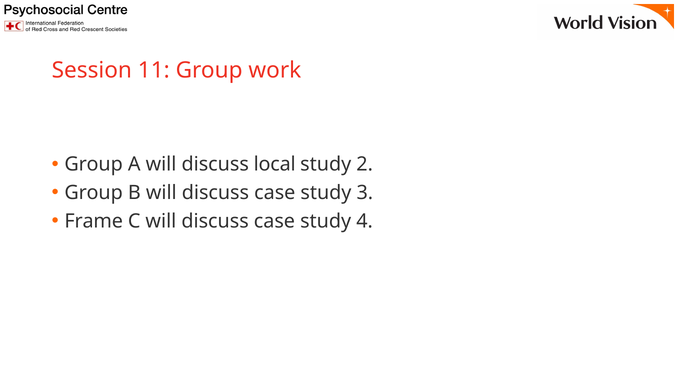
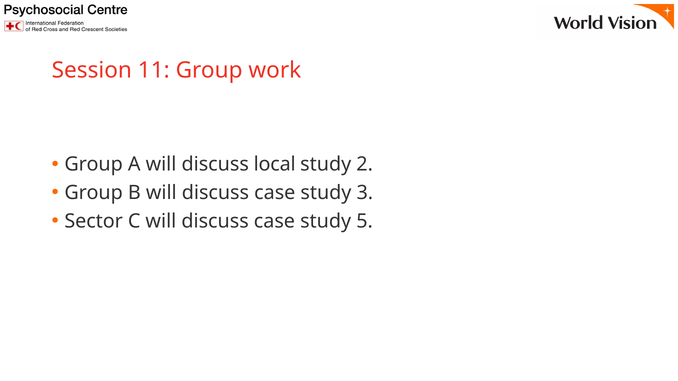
Frame: Frame -> Sector
4: 4 -> 5
